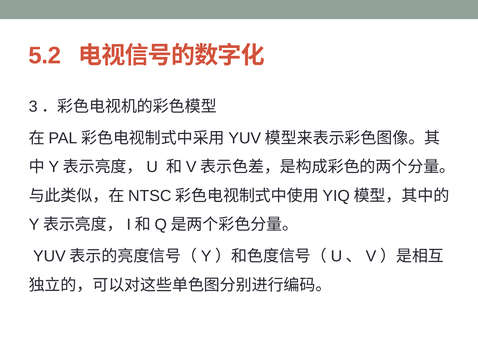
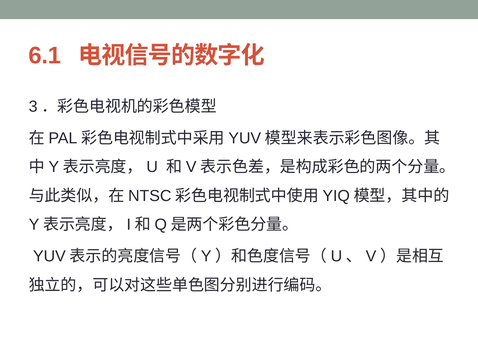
5.2: 5.2 -> 6.1
